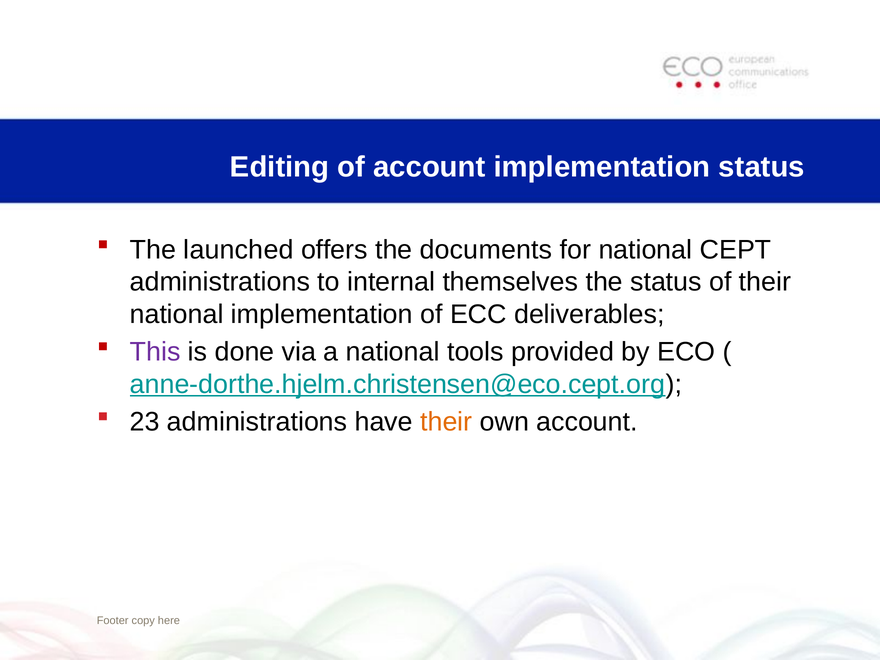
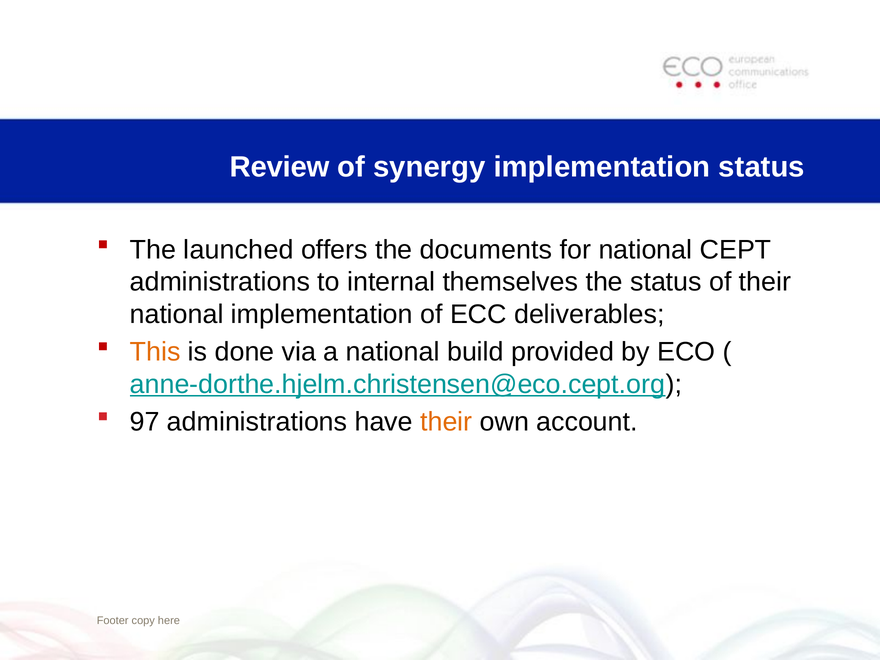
Editing: Editing -> Review
of account: account -> synergy
This colour: purple -> orange
tools: tools -> build
23: 23 -> 97
